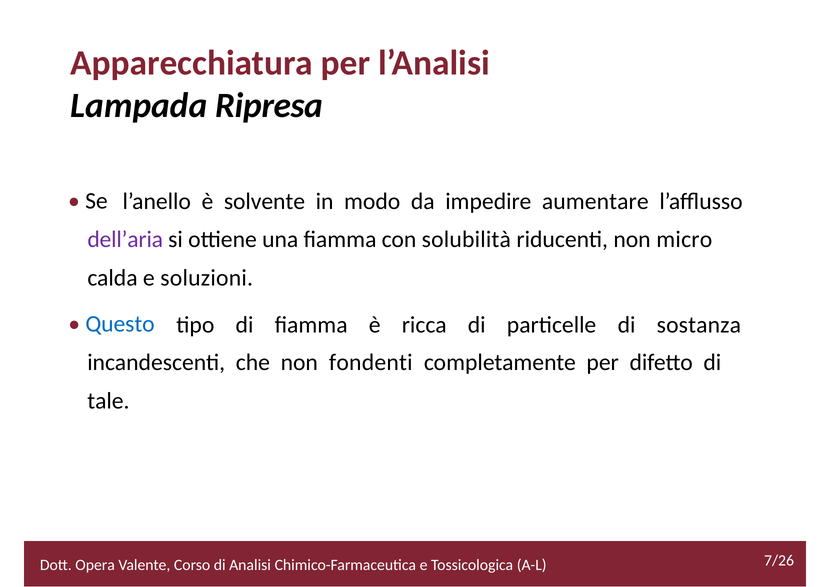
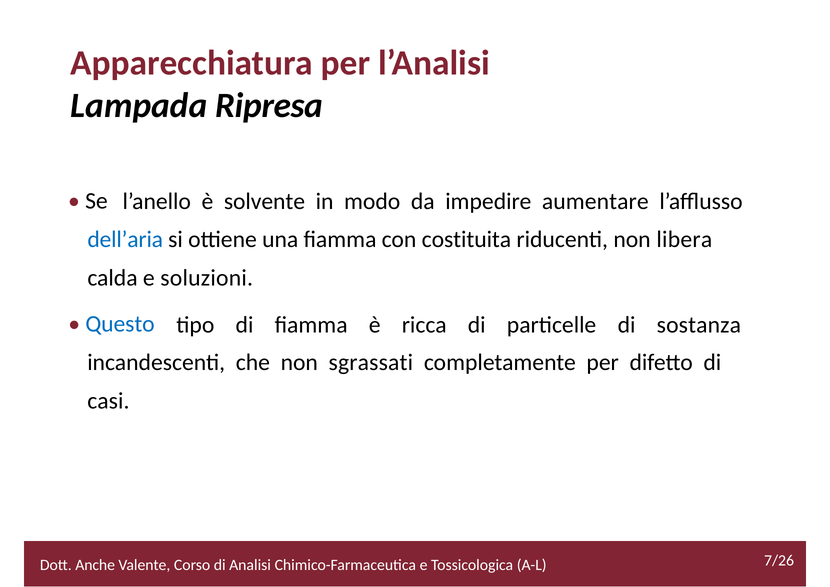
dell’aria colour: purple -> blue
solubilità: solubilità -> costituita
micro: micro -> libera
fondenti: fondenti -> sgrassati
tale: tale -> casi
Opera: Opera -> Anche
